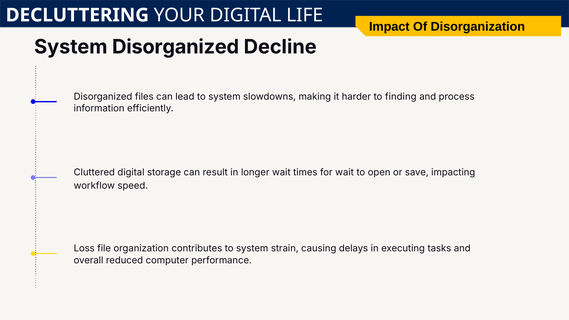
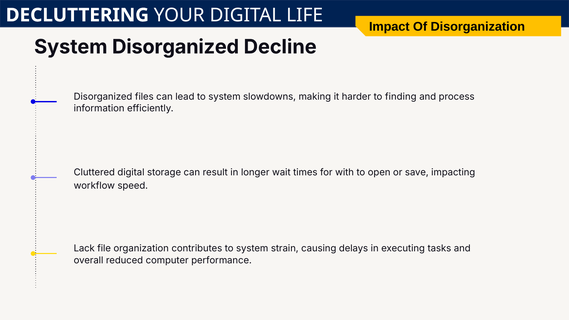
for wait: wait -> with
Loss: Loss -> Lack
